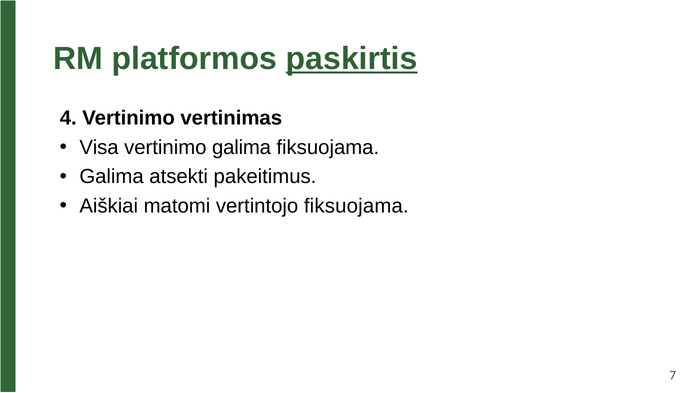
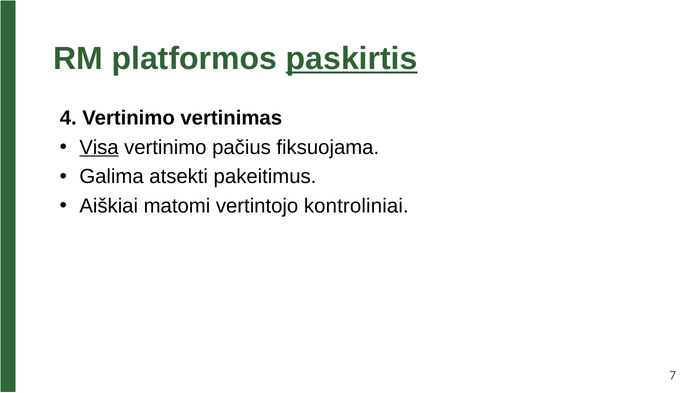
Visa underline: none -> present
vertinimo galima: galima -> pačius
vertintojo fiksuojama: fiksuojama -> kontroliniai
